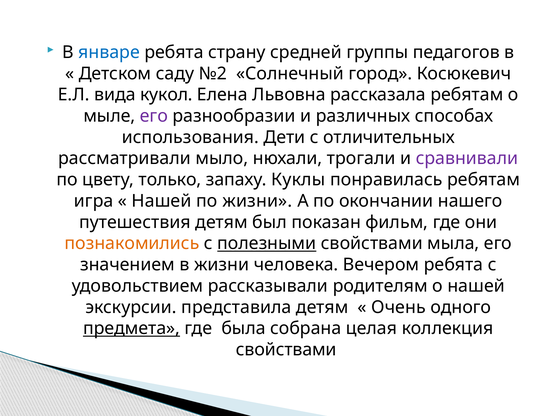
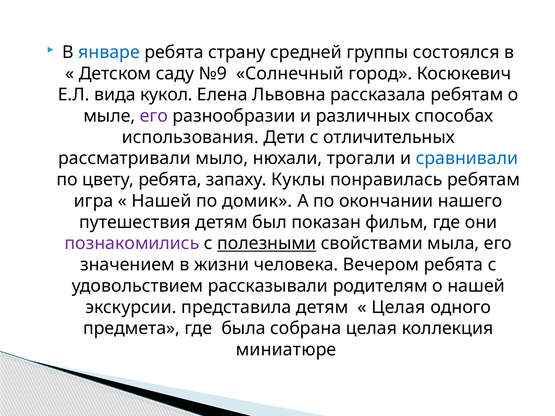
педагогов: педагогов -> состоялся
№2: №2 -> №9
сравнивали colour: purple -> blue
цвету только: только -> ребята
по жизни: жизни -> домик
познакомились colour: orange -> purple
Очень at (398, 307): Очень -> Целая
предмета underline: present -> none
свойствами at (286, 350): свойствами -> миниатюре
